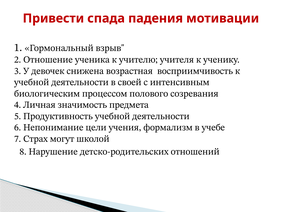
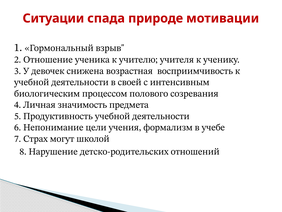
Привести: Привести -> Ситуации
падения: падения -> природе
